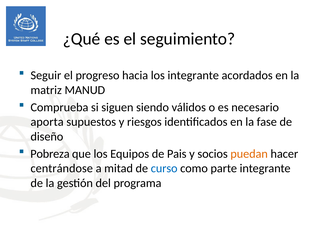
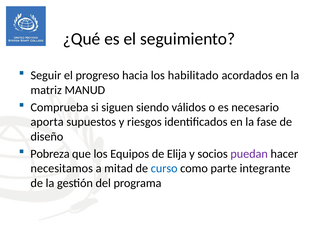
los integrante: integrante -> habilitado
Pais: Pais -> Elija
puedan colour: orange -> purple
centrándose: centrándose -> necesitamos
